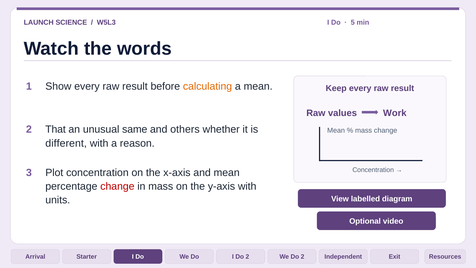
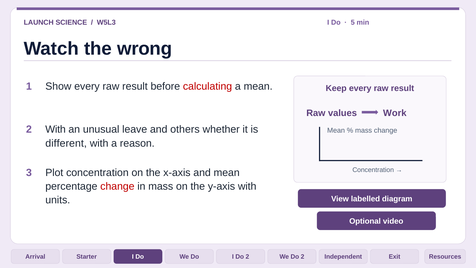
words: words -> wrong
calculating colour: orange -> red
2 That: That -> With
same: same -> leave
